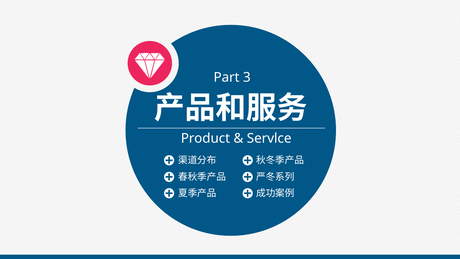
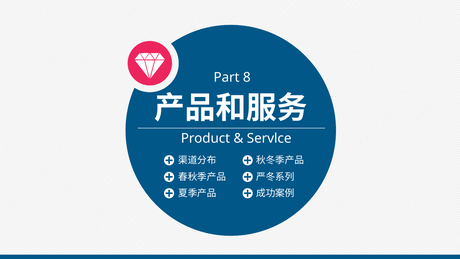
3: 3 -> 8
